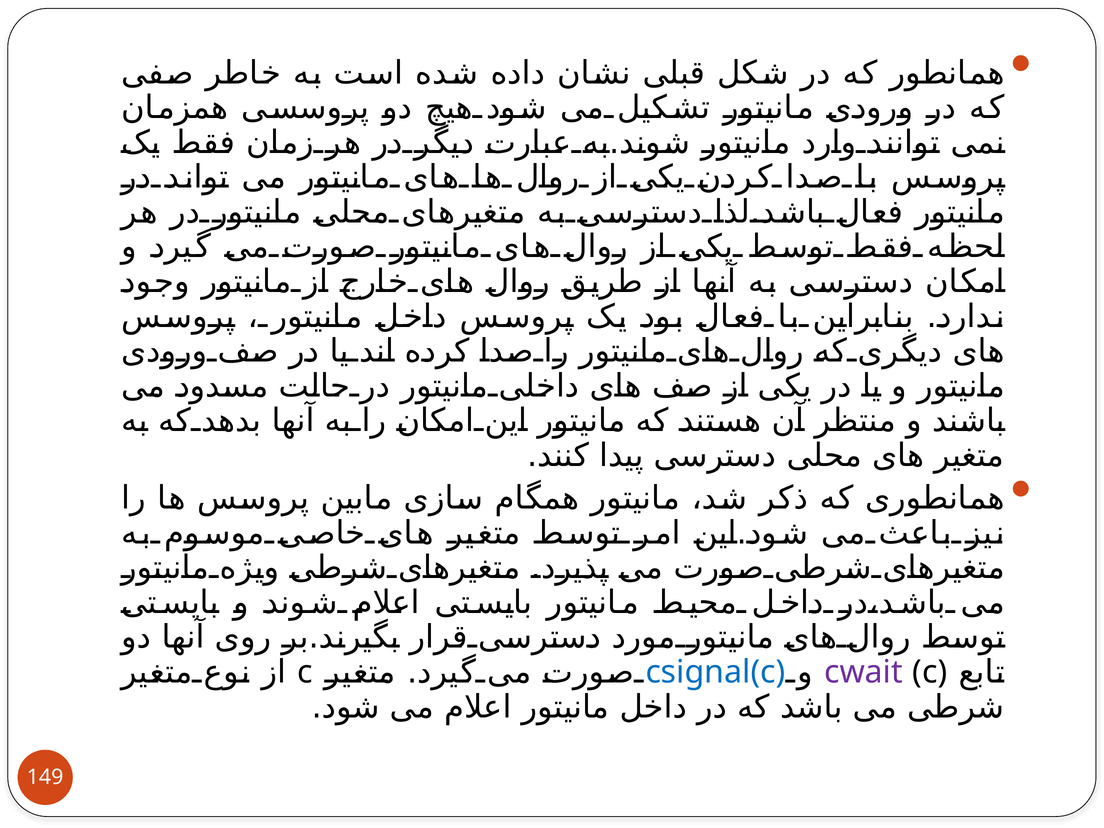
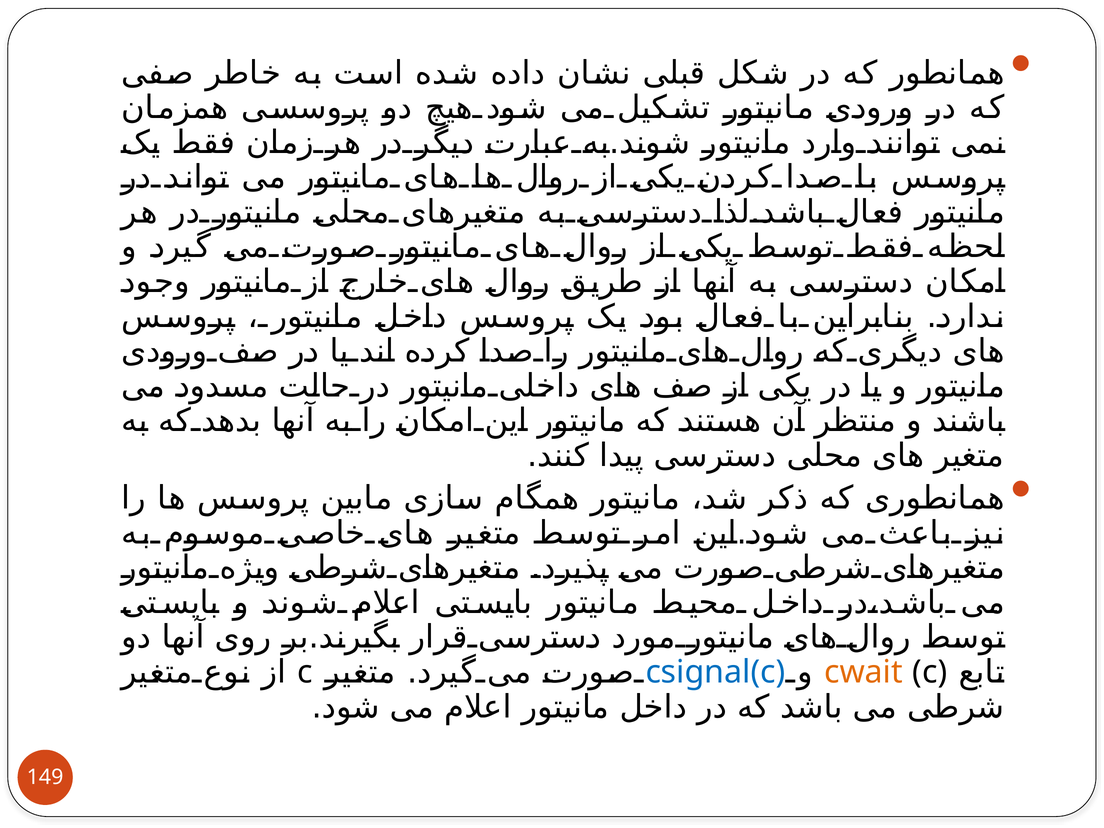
cwait colour: purple -> orange
